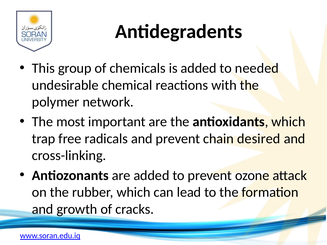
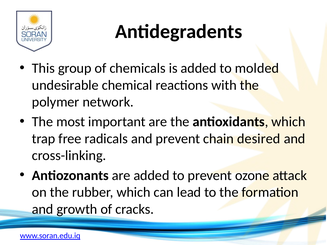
needed: needed -> molded
